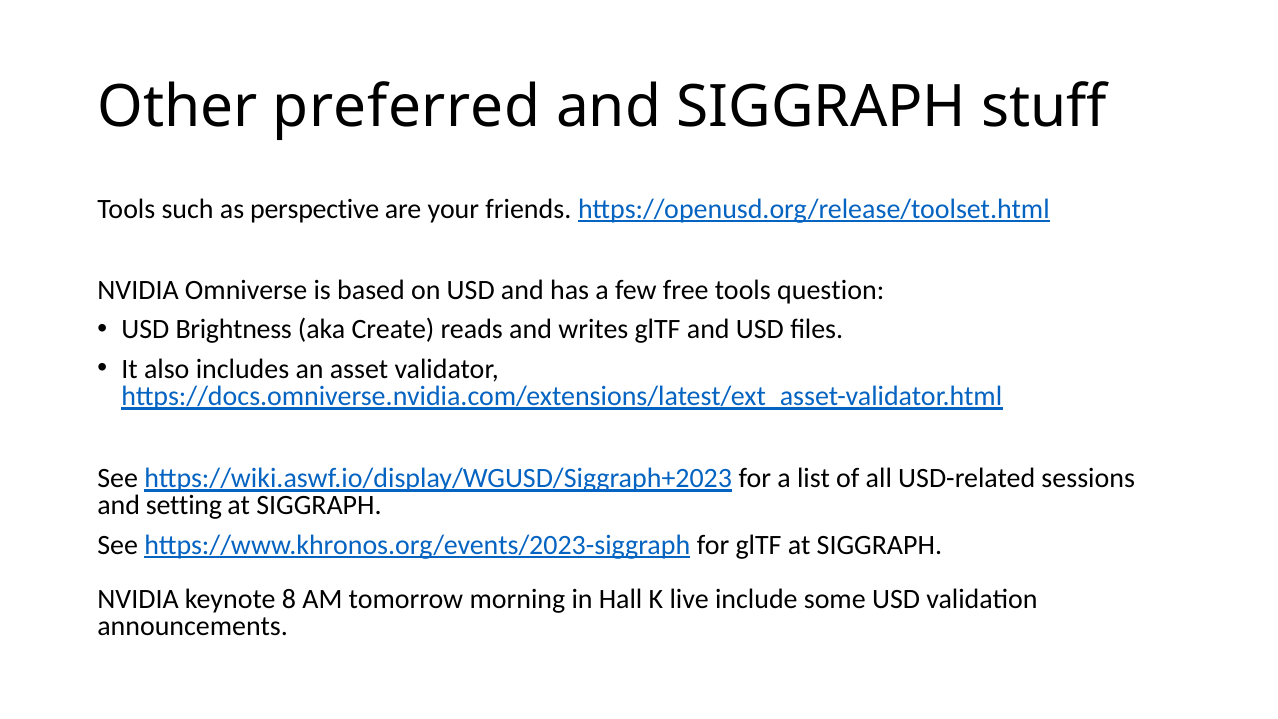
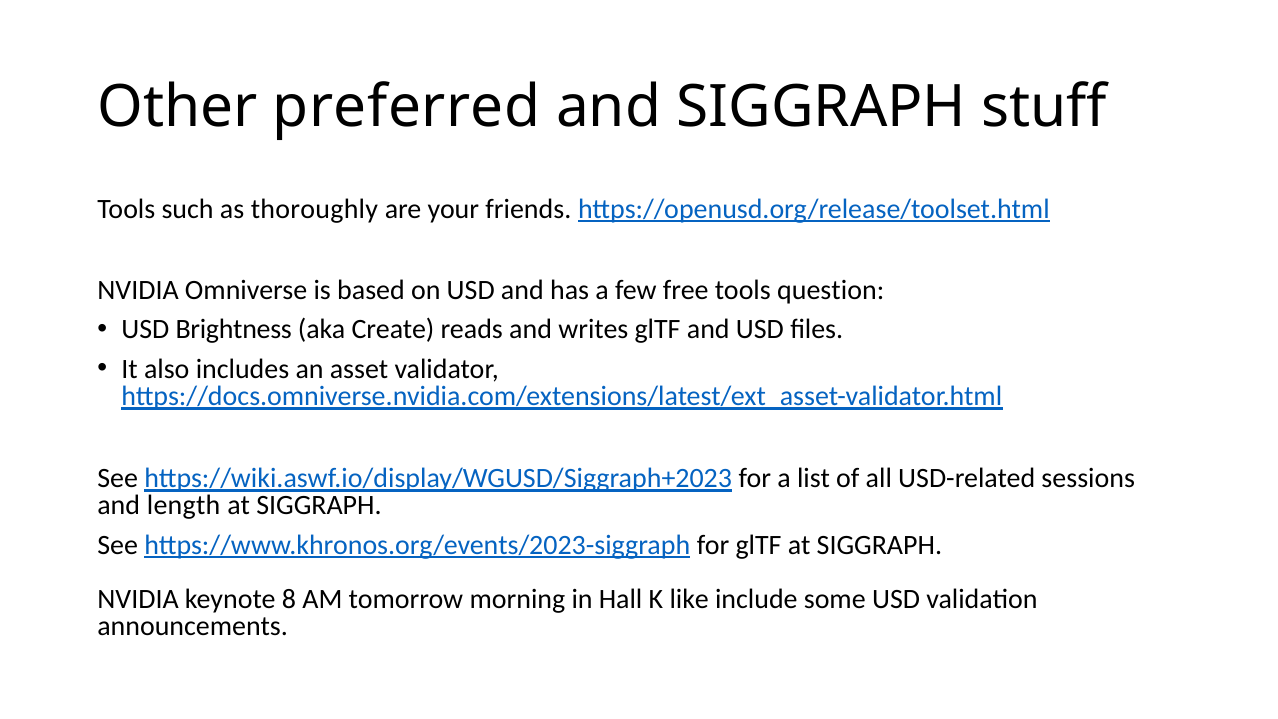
perspective: perspective -> thoroughly
setting: setting -> length
live: live -> like
